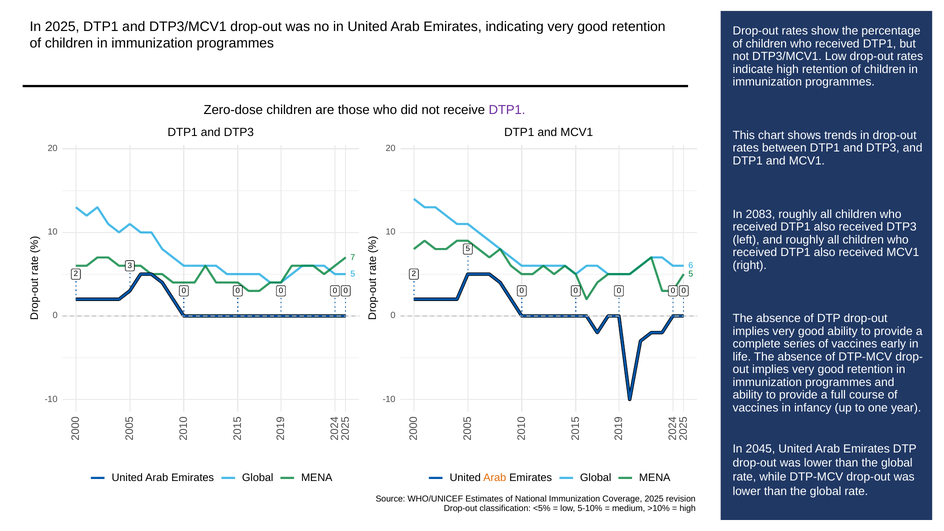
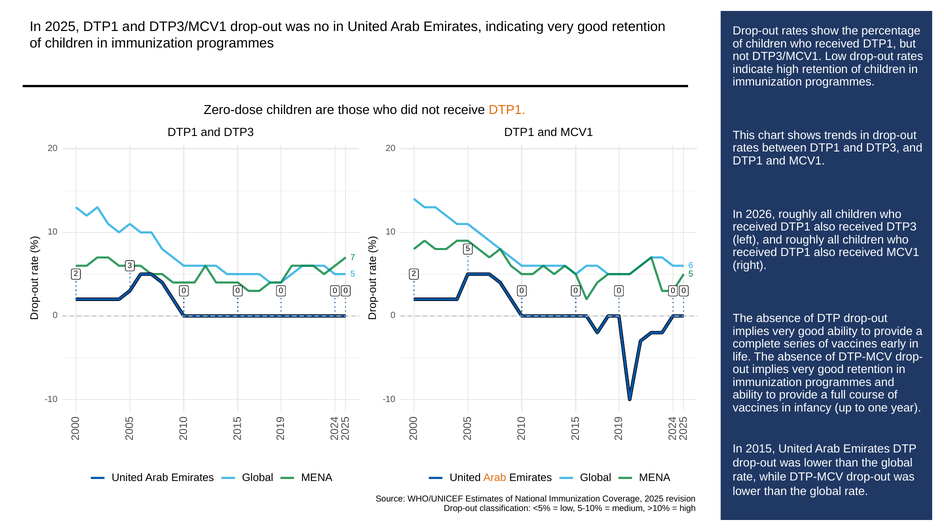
DTP1 at (507, 110) colour: purple -> orange
2083: 2083 -> 2026
2045: 2045 -> 2015
